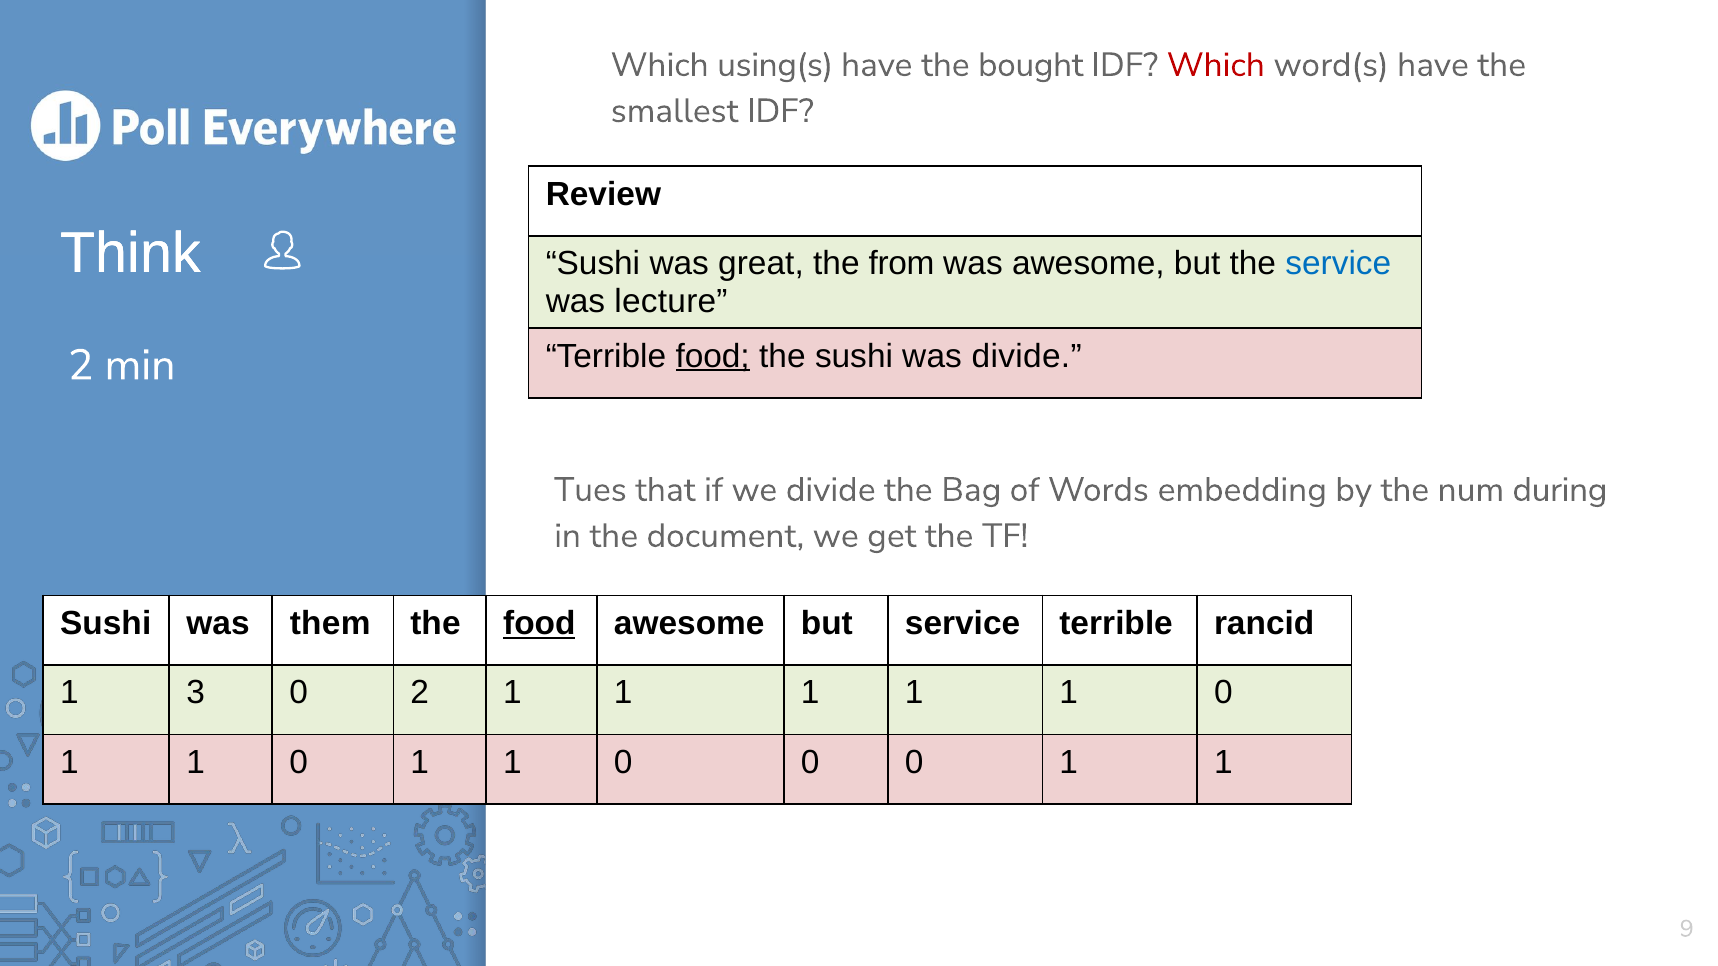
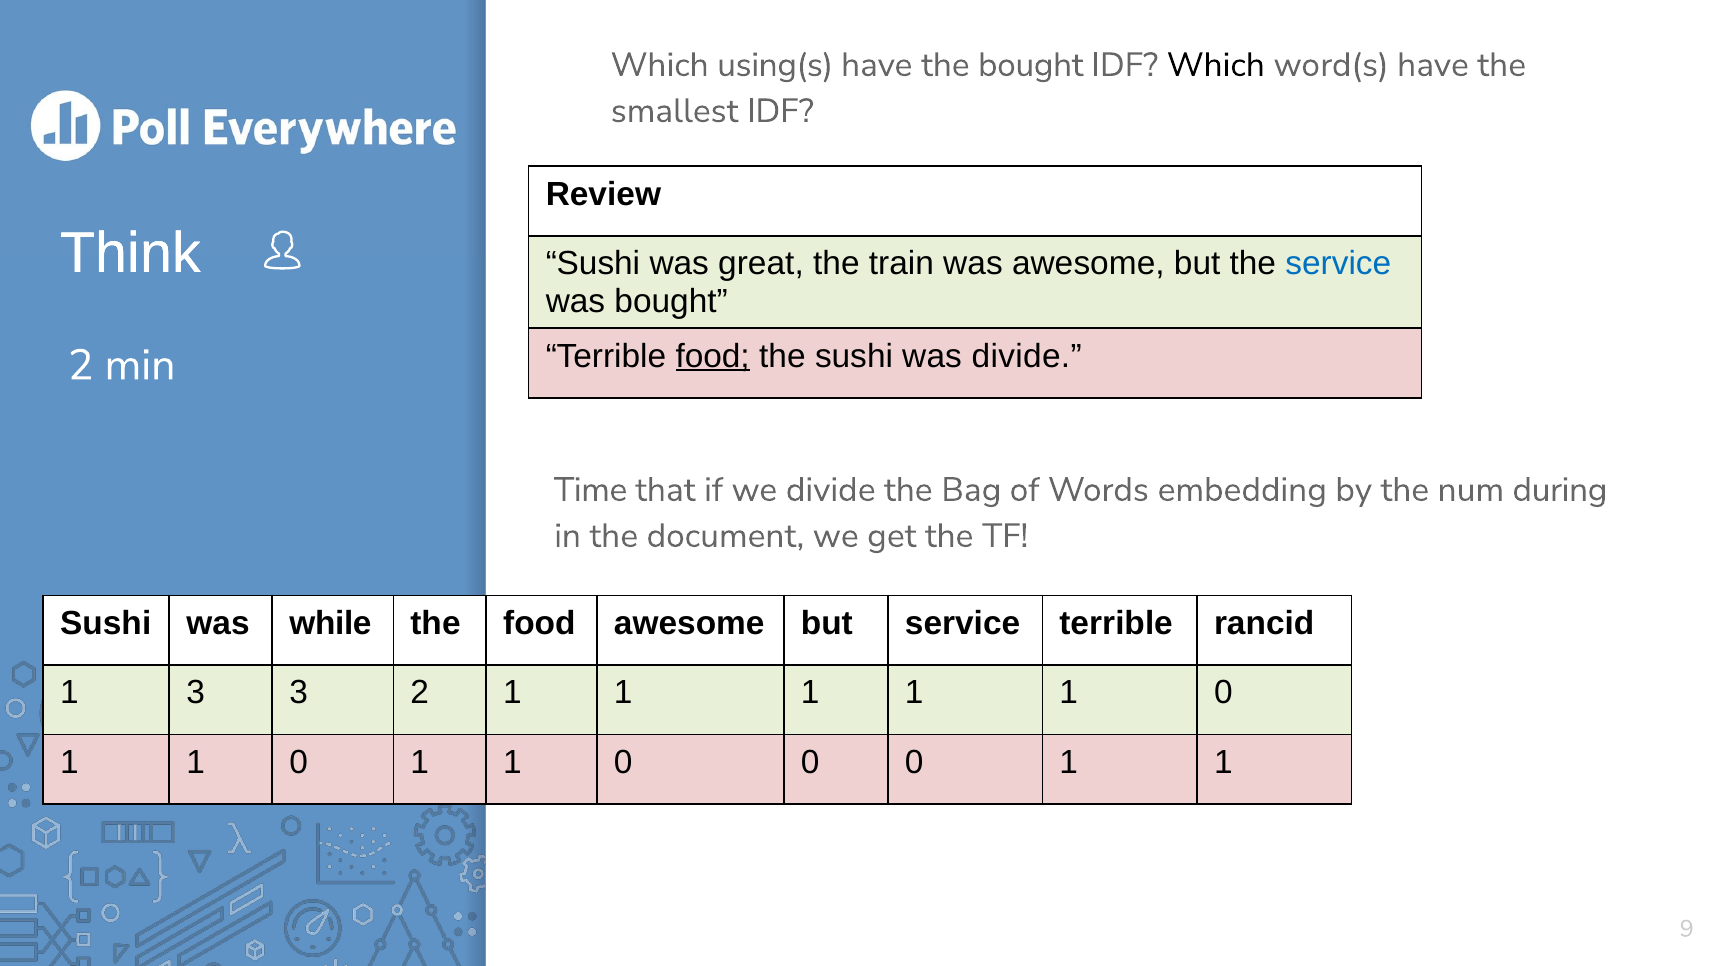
Which at (1216, 65) colour: red -> black
from: from -> train
was lecture: lecture -> bought
Tues: Tues -> Time
them: them -> while
food at (539, 623) underline: present -> none
3 0: 0 -> 3
